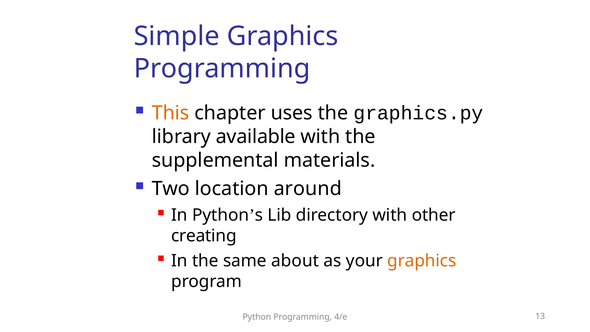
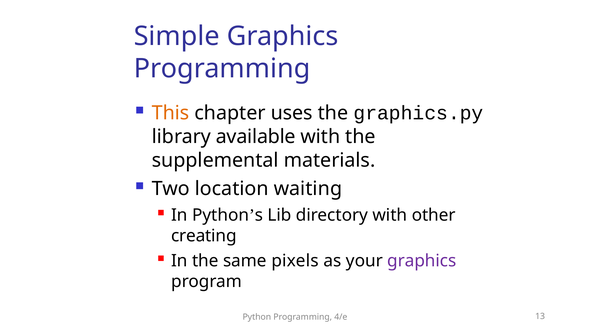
around: around -> waiting
about: about -> pixels
graphics at (422, 261) colour: orange -> purple
